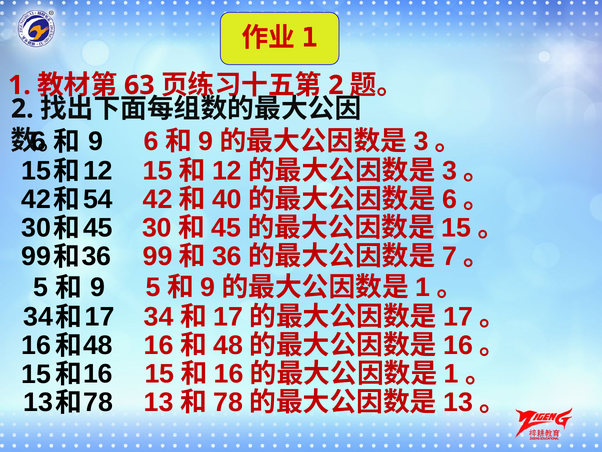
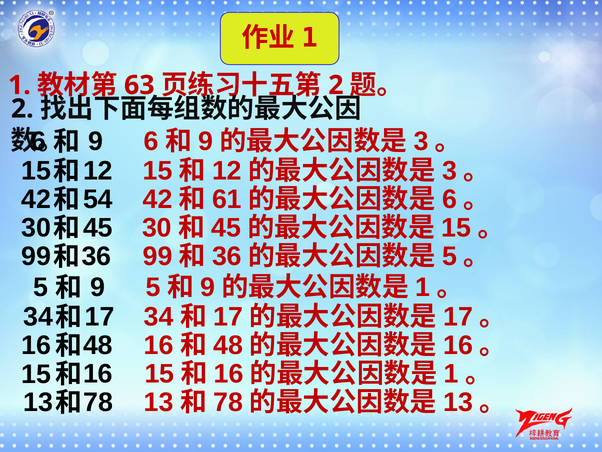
40: 40 -> 61
7 at (450, 256): 7 -> 5
